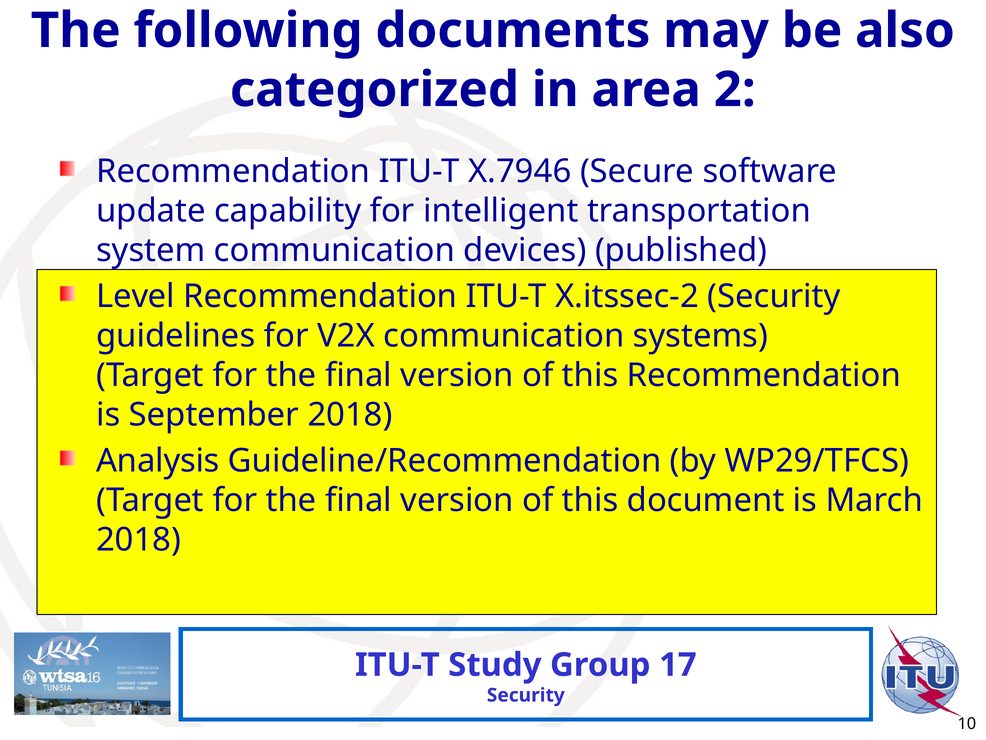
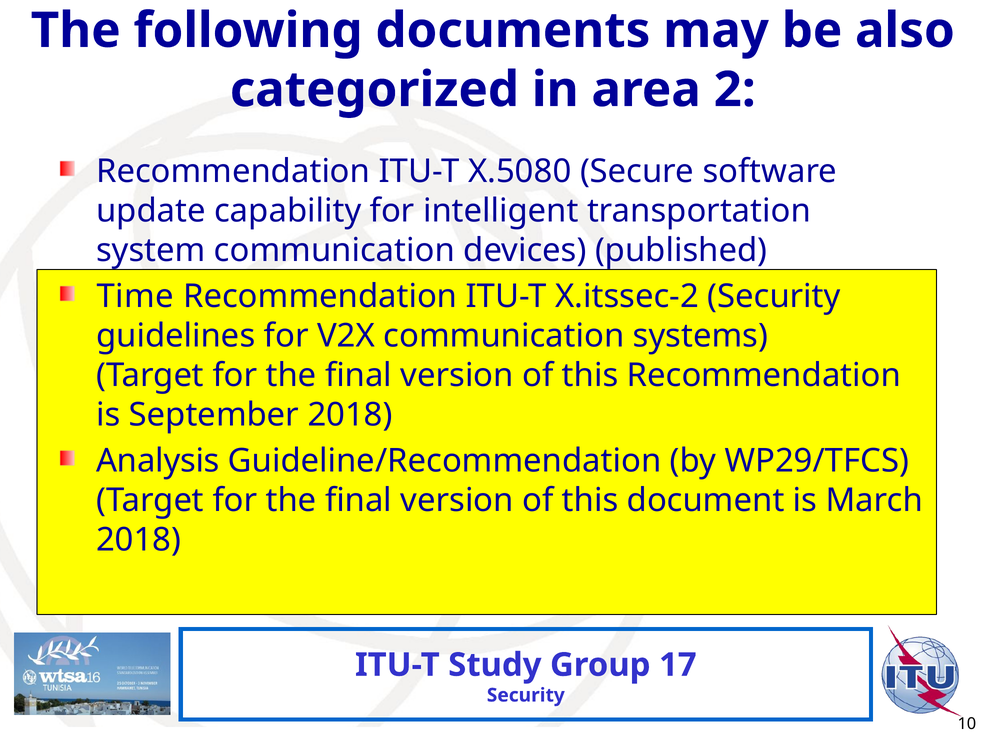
X.7946: X.7946 -> X.5080
Level: Level -> Time
